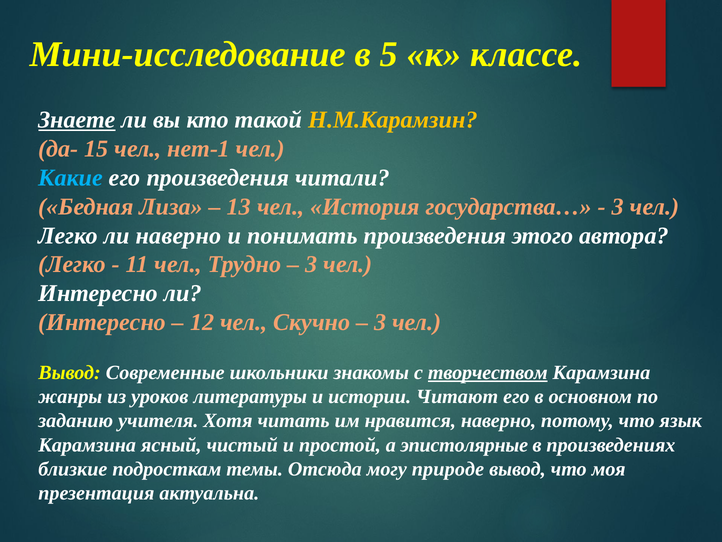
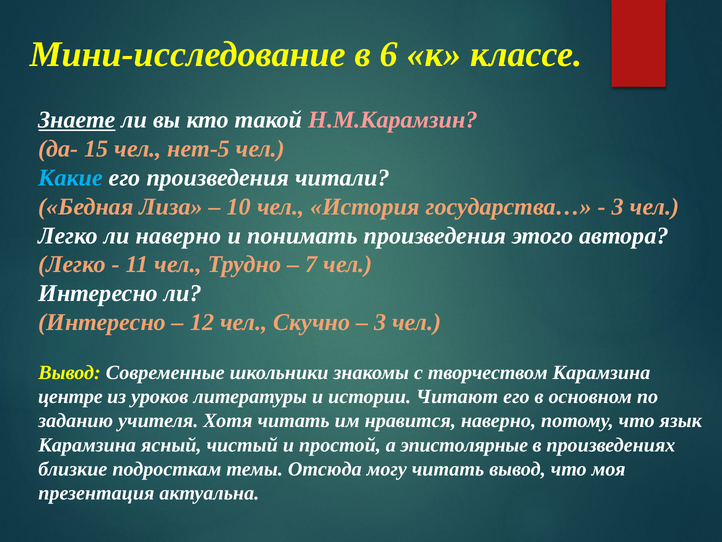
5: 5 -> 6
Н.М.Карамзин colour: yellow -> pink
нет-1: нет-1 -> нет-5
13: 13 -> 10
3 at (311, 264): 3 -> 7
творчеством underline: present -> none
жанры: жанры -> центре
могу природе: природе -> читать
